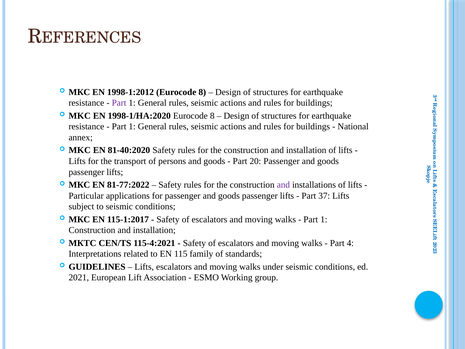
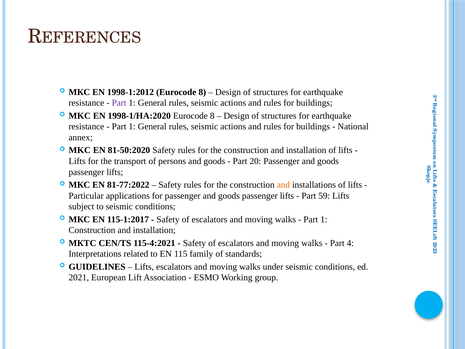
81-40:2020: 81-40:2020 -> 81-50:2020
and at (283, 185) colour: purple -> orange
37: 37 -> 59
